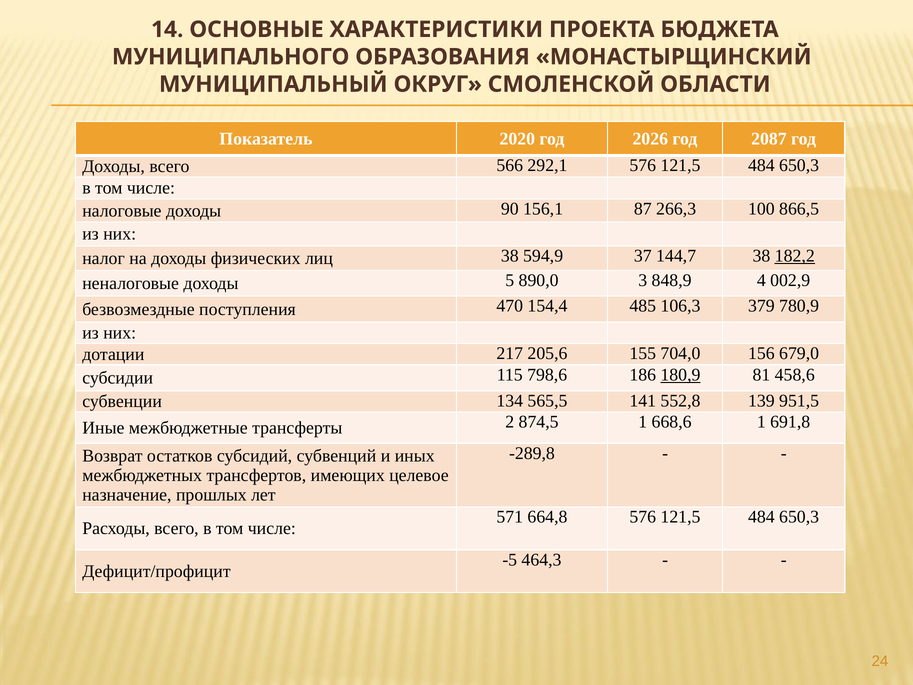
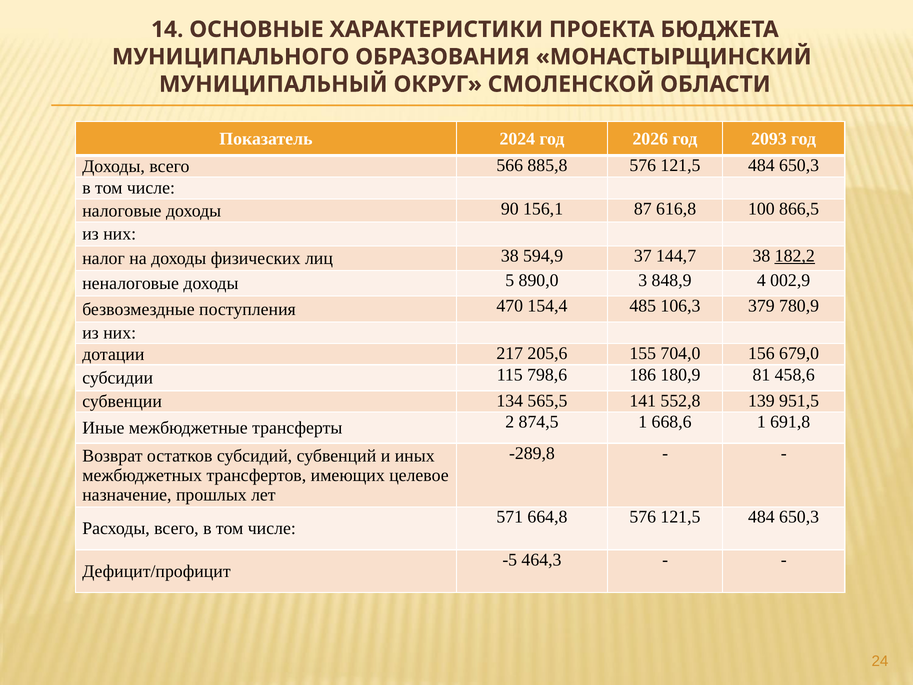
2020: 2020 -> 2024
2087: 2087 -> 2093
292,1: 292,1 -> 885,8
266,3: 266,3 -> 616,8
180,9 underline: present -> none
